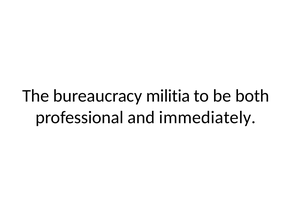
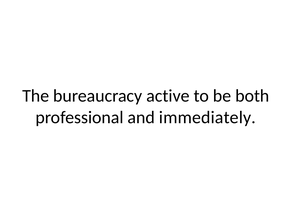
militia: militia -> active
